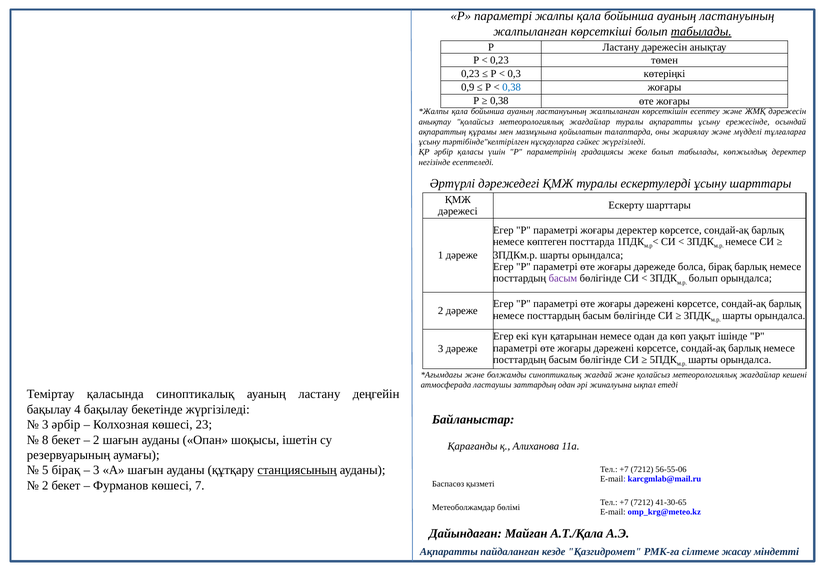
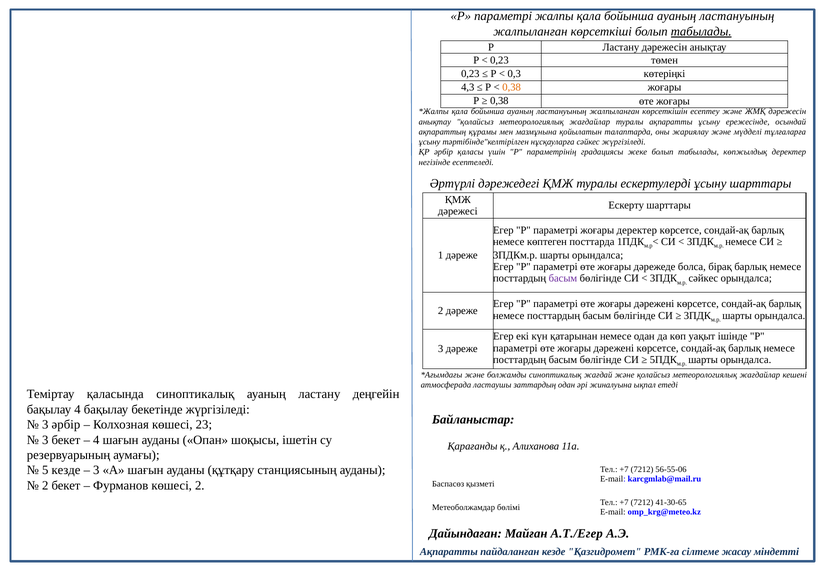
0,9: 0,9 -> 4,3
0,38 at (512, 87) colour: blue -> orange
болып at (703, 279): болып -> сәйкес
8 at (45, 440): 8 -> 3
2 at (96, 440): 2 -> 4
5 бірақ: бірақ -> кезде
станциясының underline: present -> none
көшесі 7: 7 -> 2
А.Т./Қала: А.Т./Қала -> А.Т./Егер
